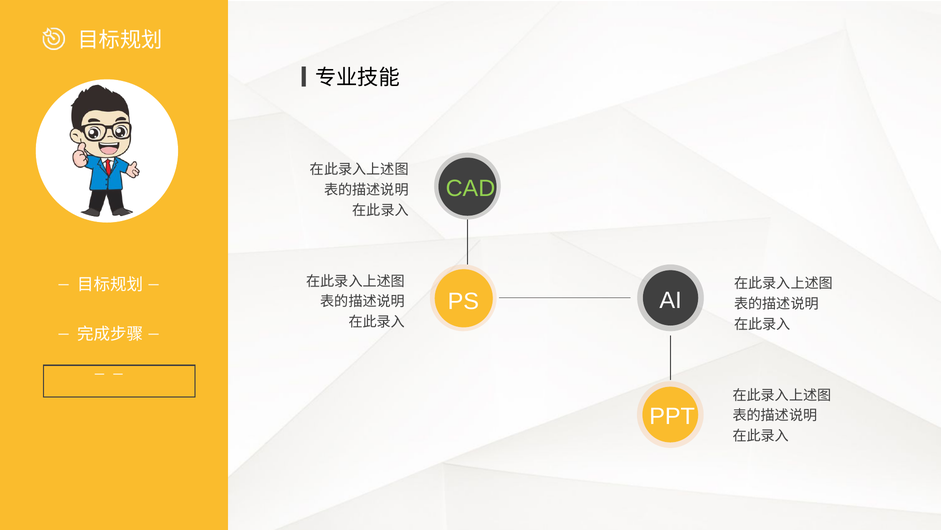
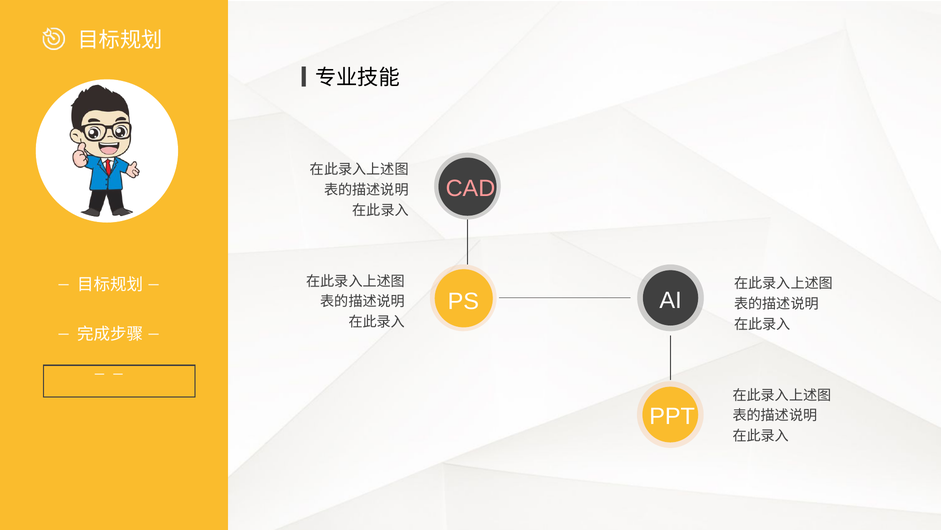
CAD colour: light green -> pink
